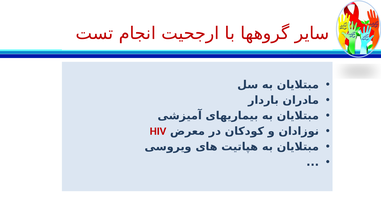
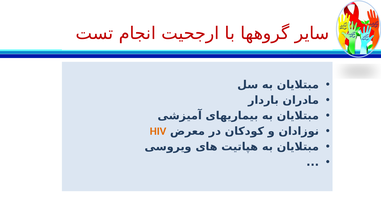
HIV colour: red -> orange
